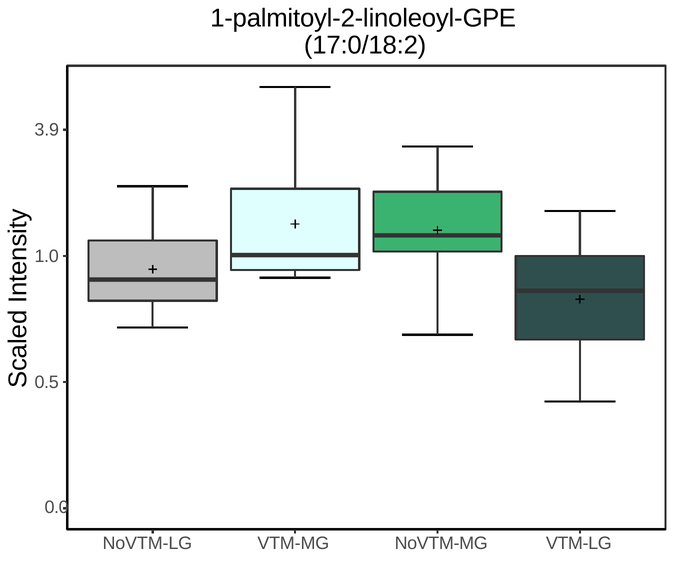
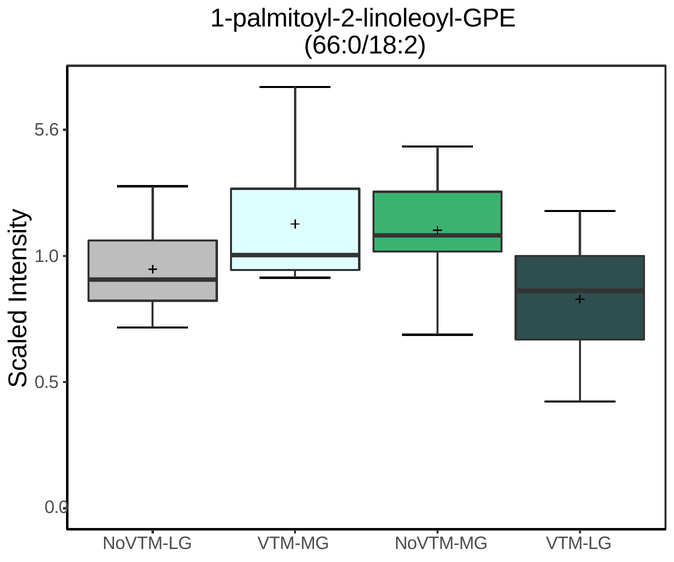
17:0/18:2: 17:0/18:2 -> 66:0/18:2
3.9: 3.9 -> 5.6
